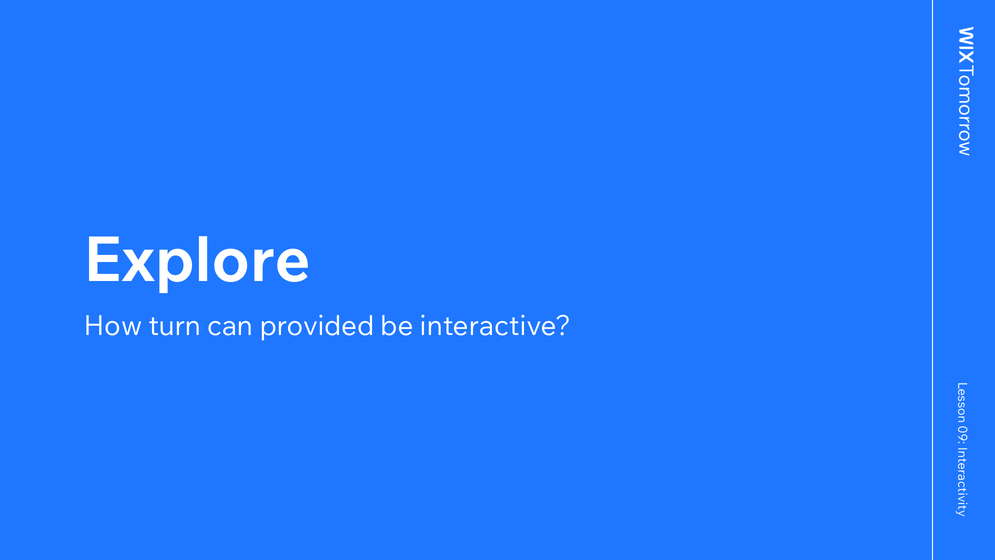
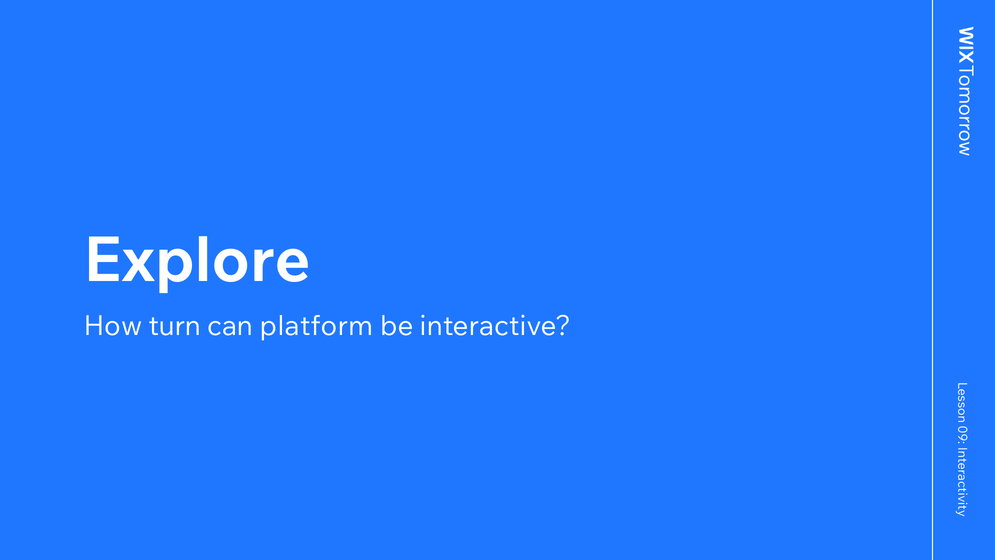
provided: provided -> platform
